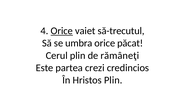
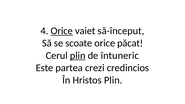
să-trecutul: să-trecutul -> să-început
umbra: umbra -> scoate
plin at (78, 56) underline: none -> present
rămâneţi: rămâneţi -> întuneric
